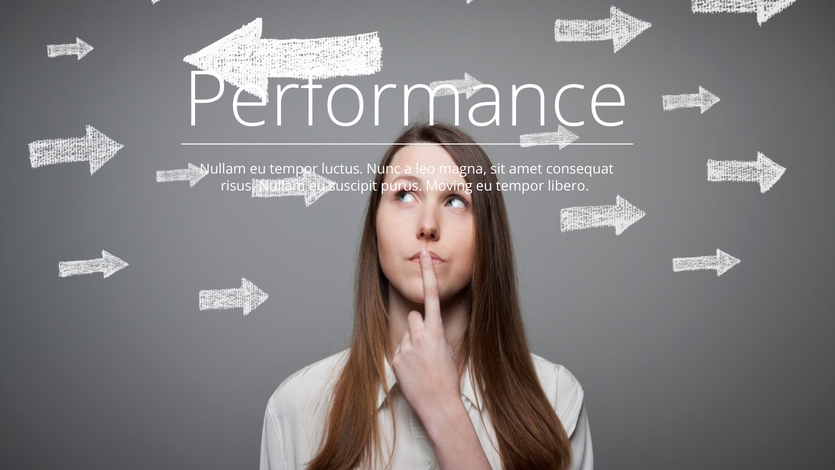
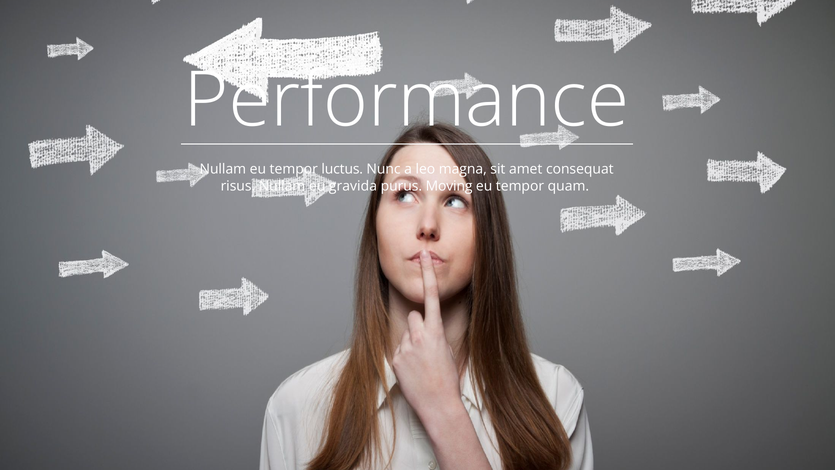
suscipit: suscipit -> gravida
libero: libero -> quam
